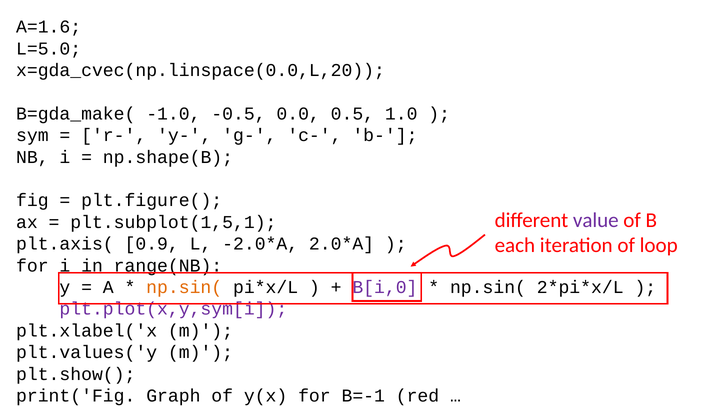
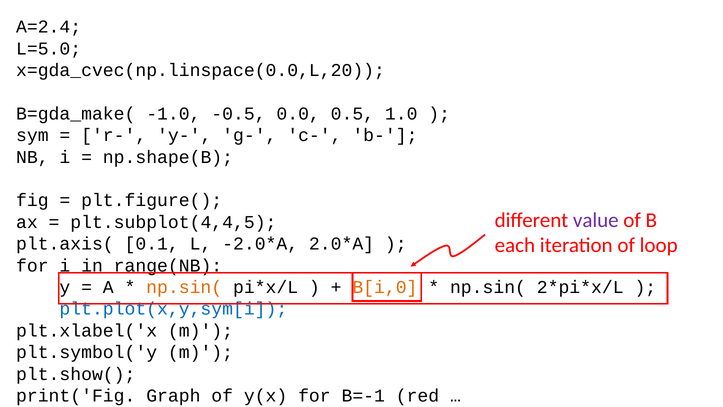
A=1.6: A=1.6 -> A=2.4
plt.subplot(1,5,1: plt.subplot(1,5,1 -> plt.subplot(4,4,5
0.9: 0.9 -> 0.1
B[i,0 colour: purple -> orange
plt.plot(x,y,sym[i colour: purple -> blue
plt.values('y: plt.values('y -> plt.symbol('y
